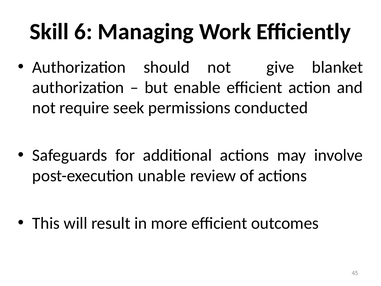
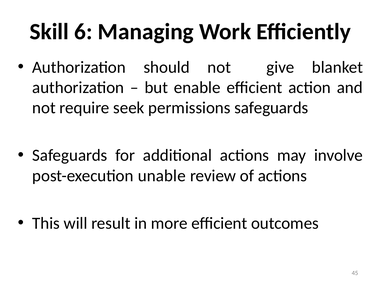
permissions conducted: conducted -> safeguards
